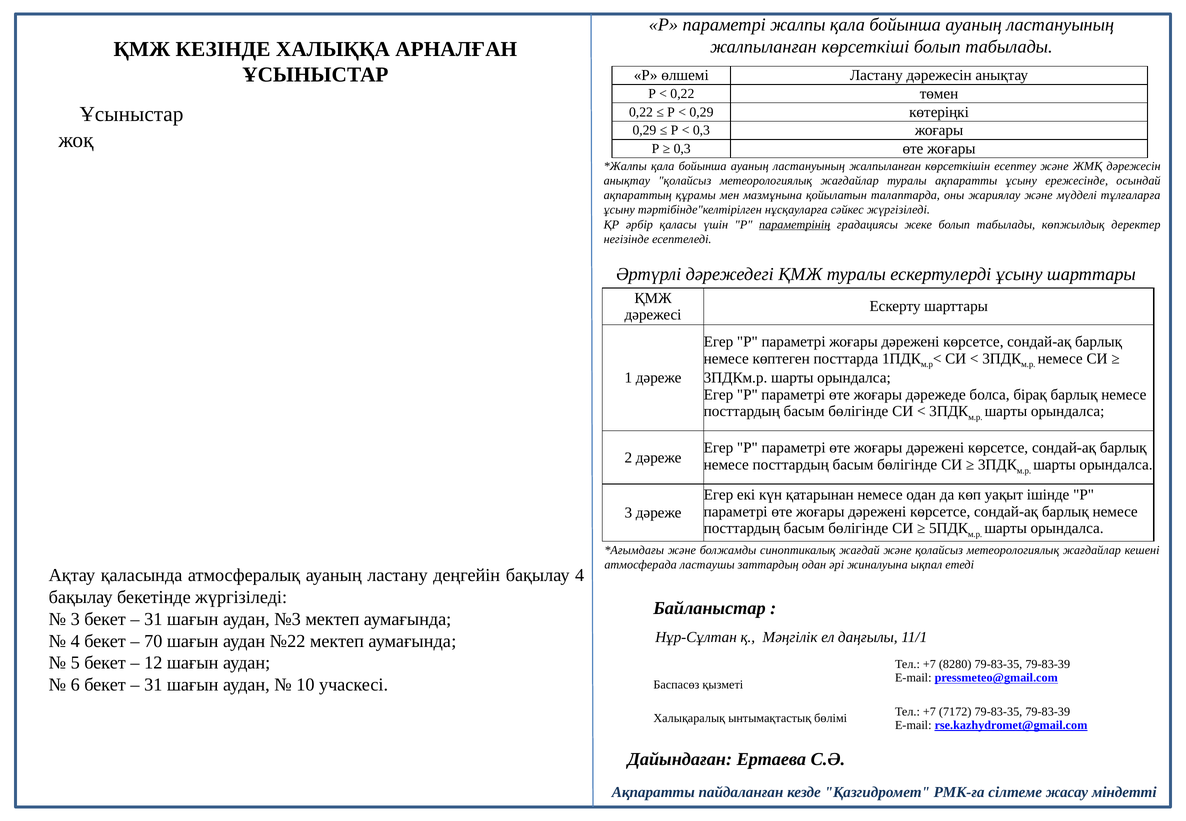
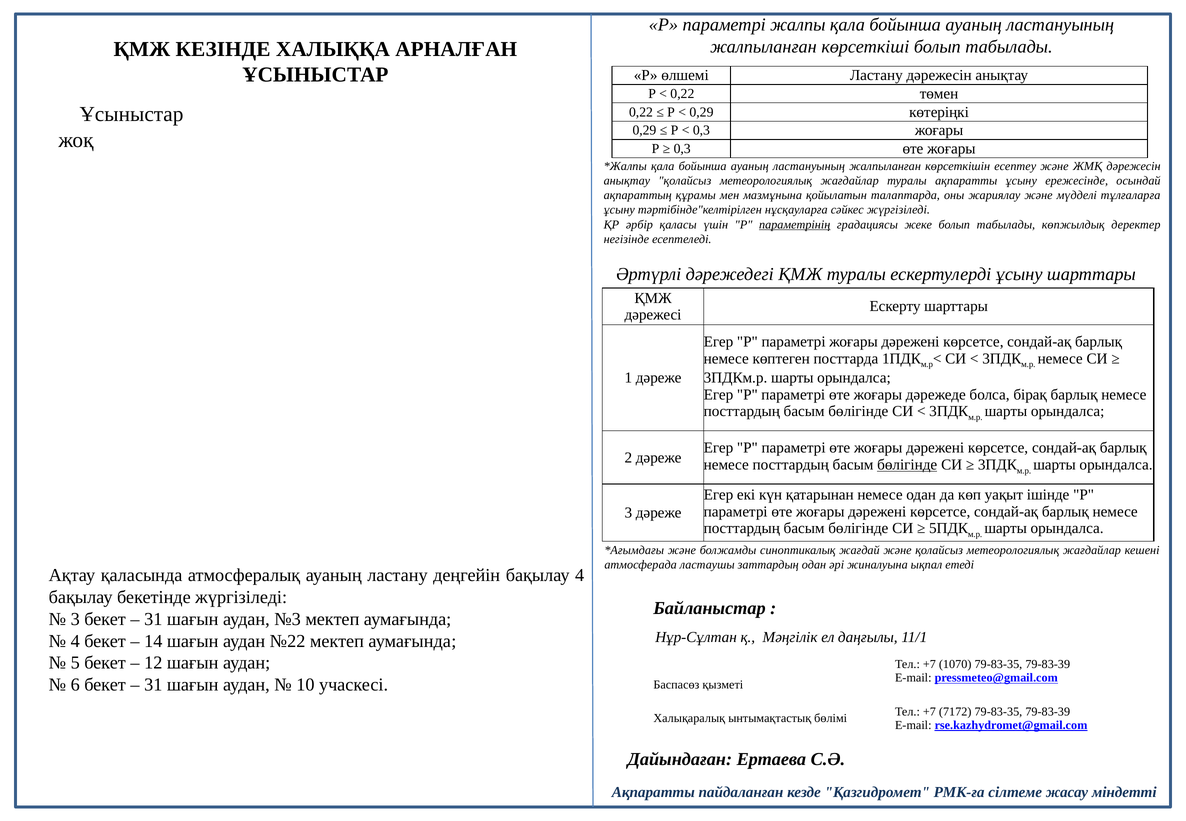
бөлігінде at (907, 465) underline: none -> present
70: 70 -> 14
8280: 8280 -> 1070
